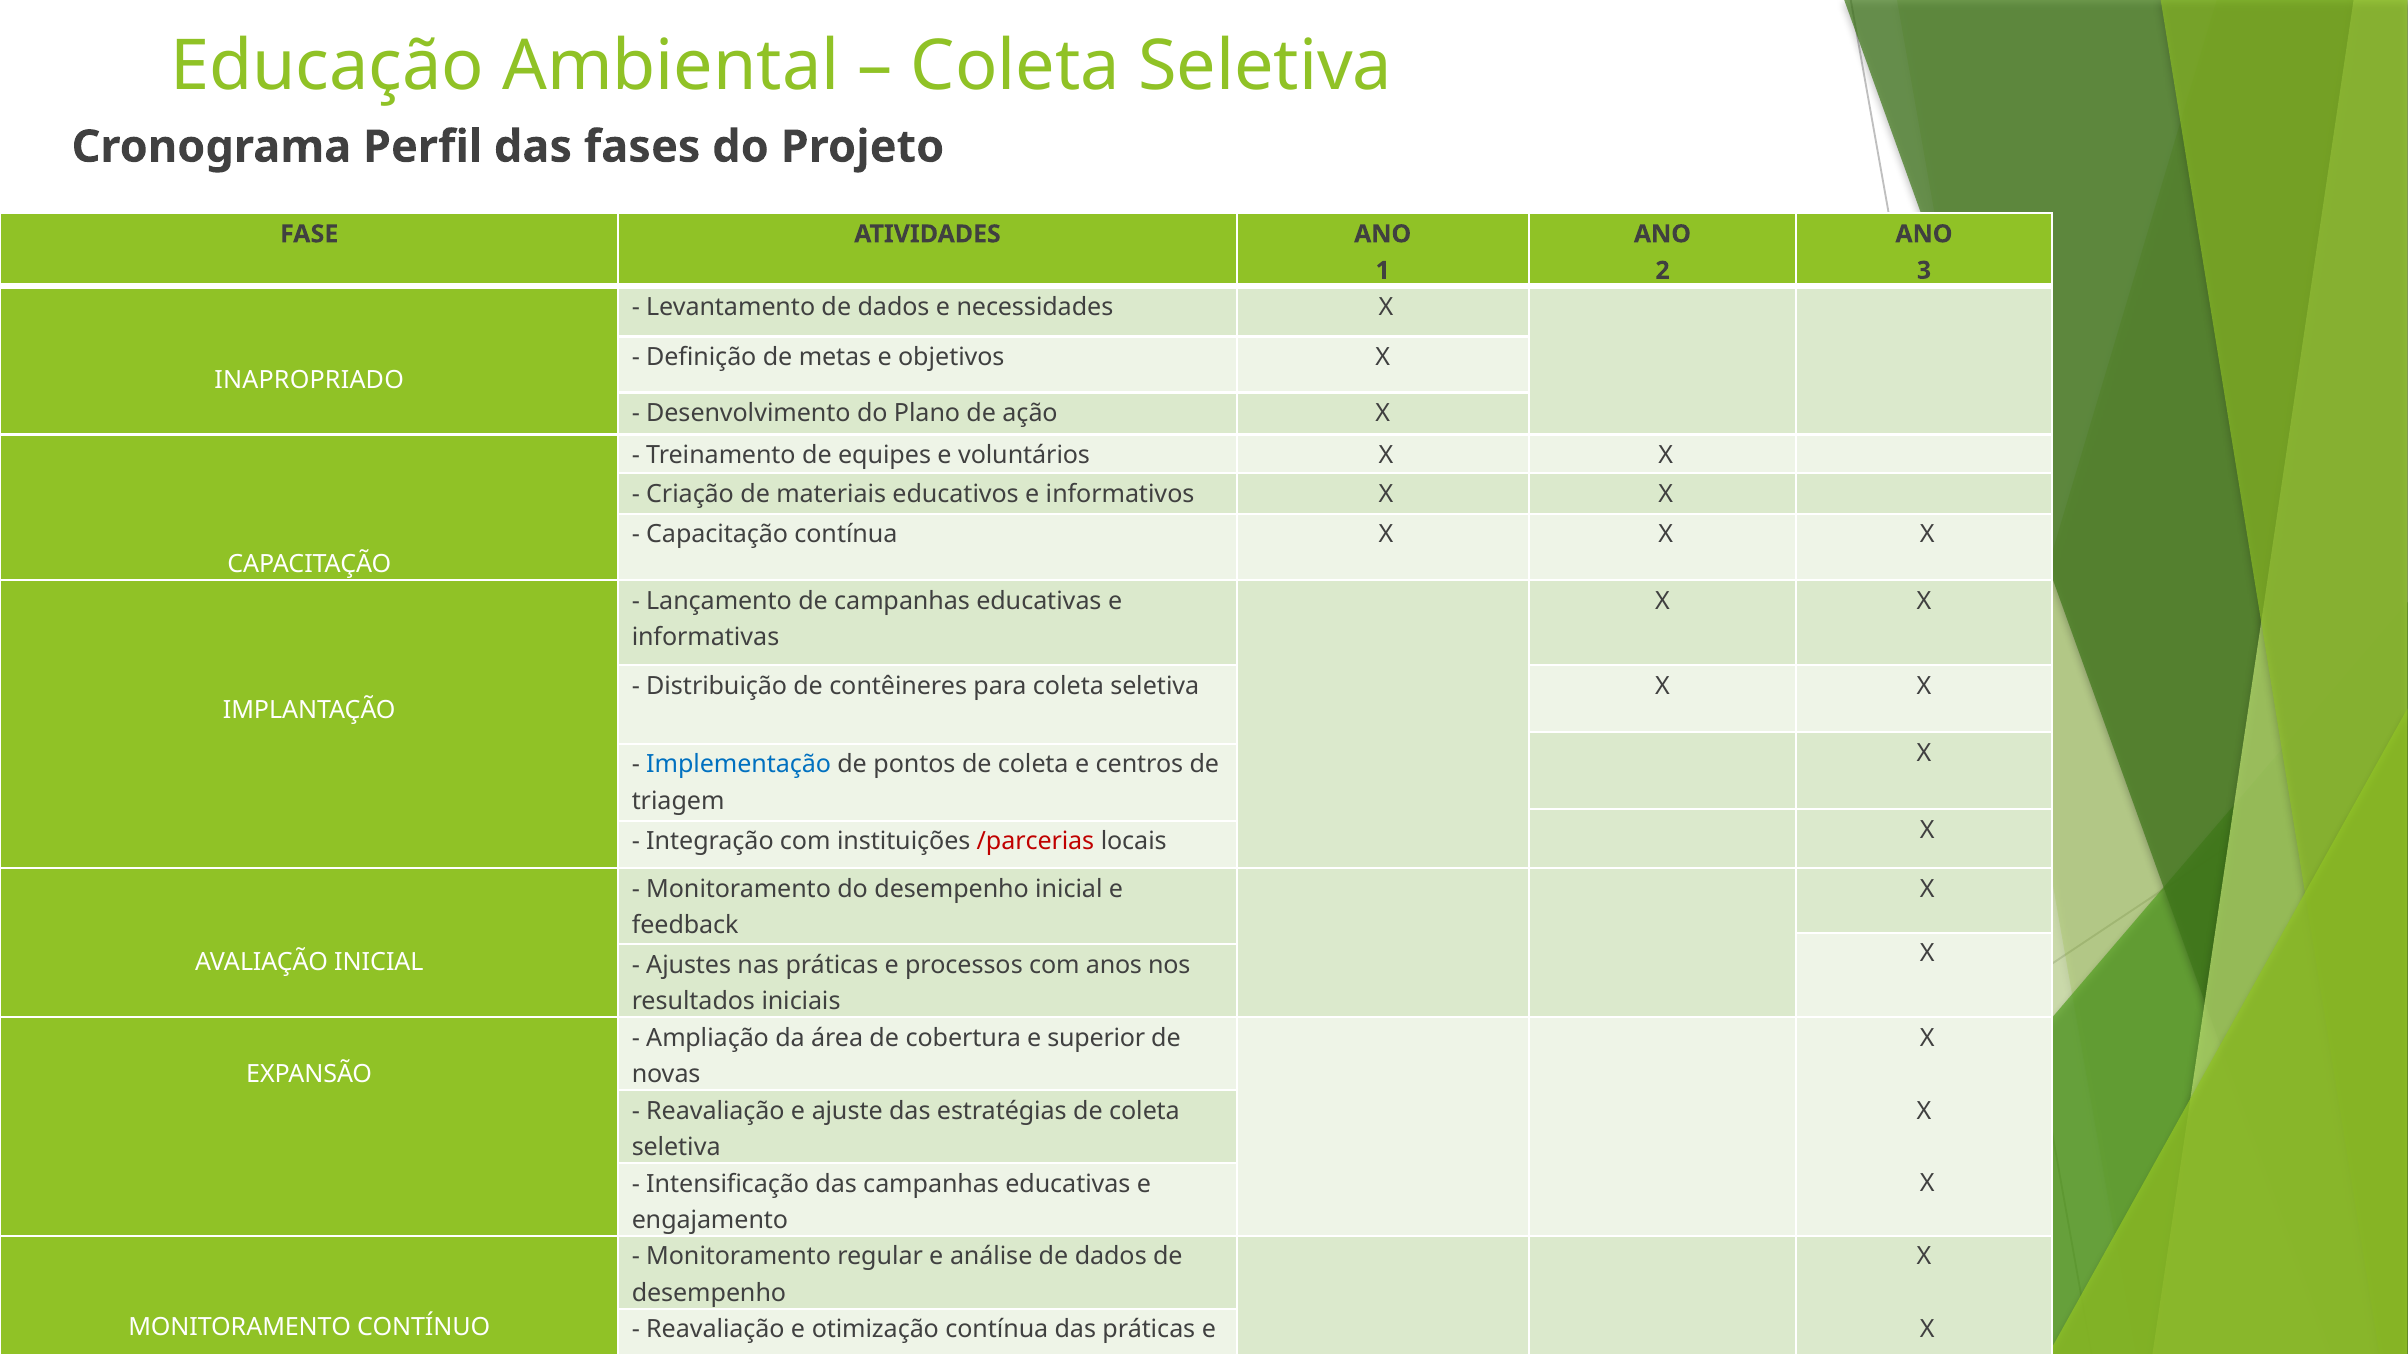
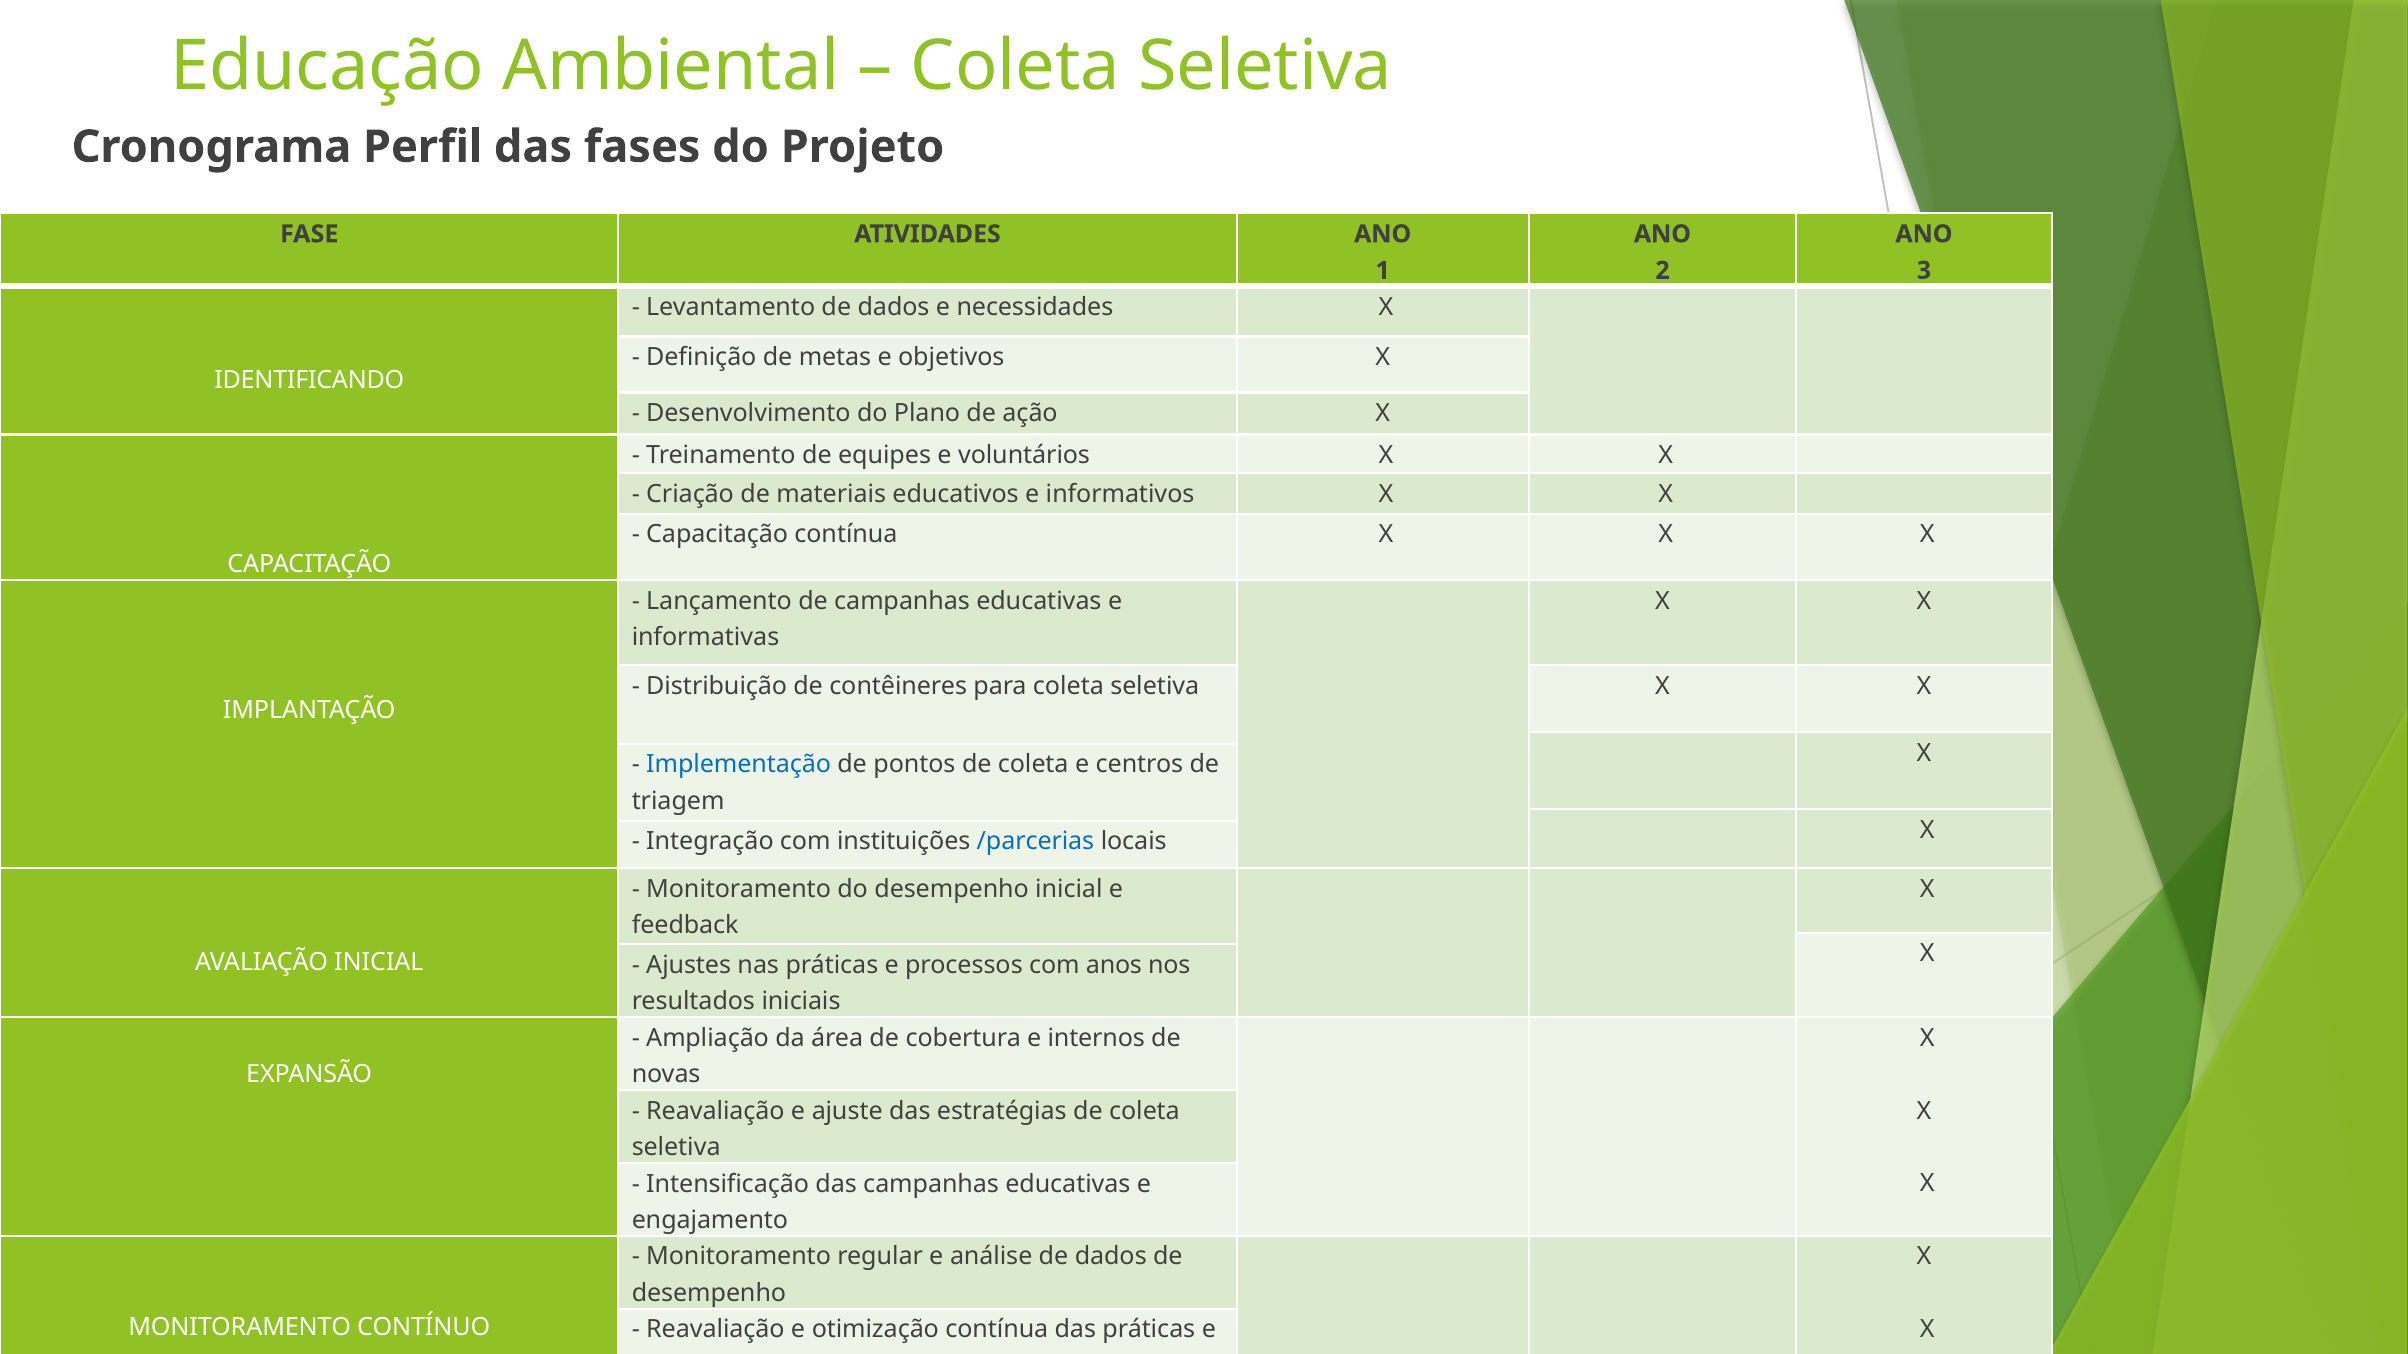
INAPROPRIADO: INAPROPRIADO -> IDENTIFICANDO
/parcerias colour: red -> blue
superior: superior -> internos
